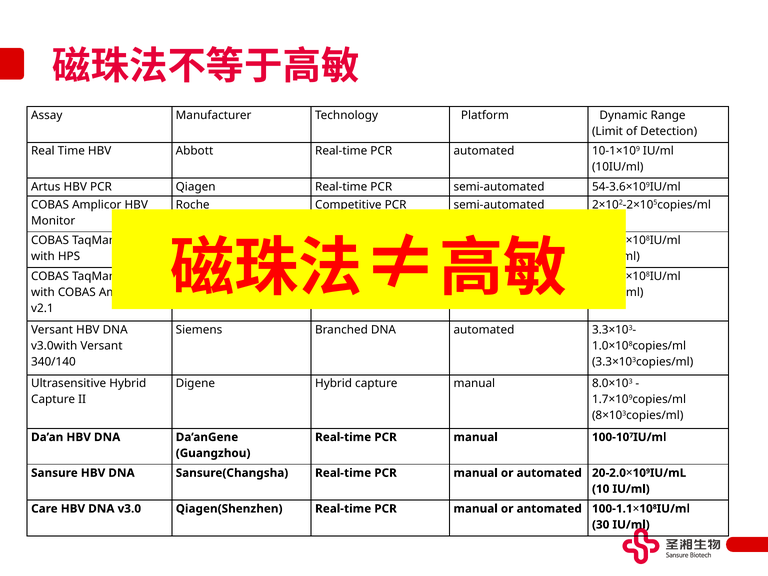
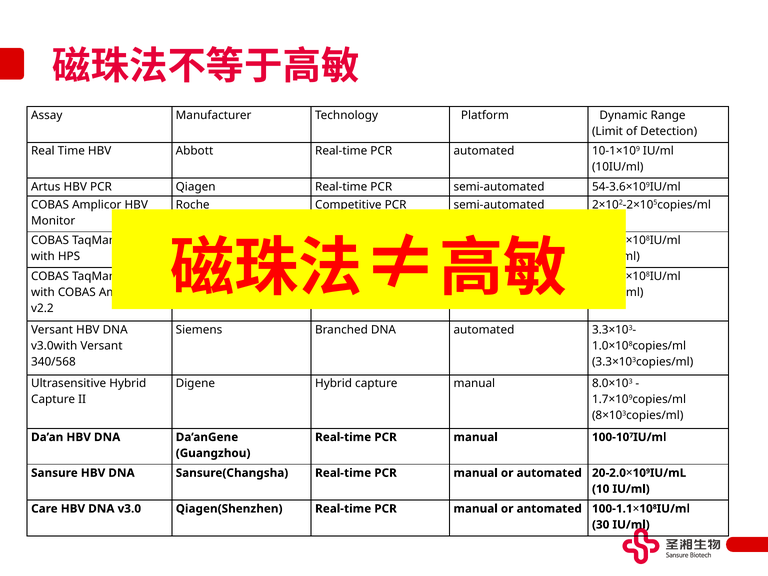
v2.1: v2.1 -> v2.2
340/140: 340/140 -> 340/568
